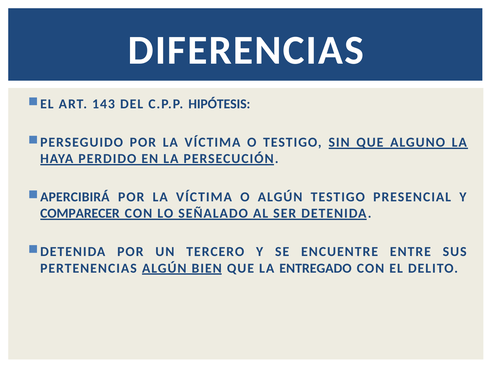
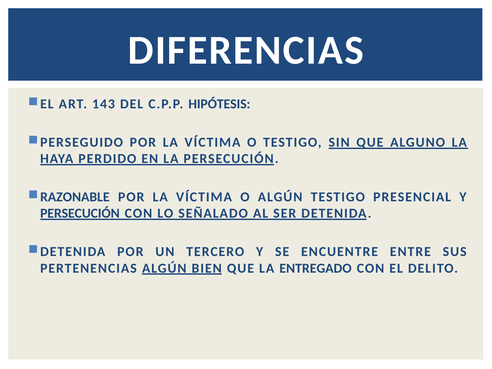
APERCIBIRÁ: APERCIBIRÁ -> RAZONABLE
COMPARECER at (80, 213): COMPARECER -> PERSECUCIÓN
